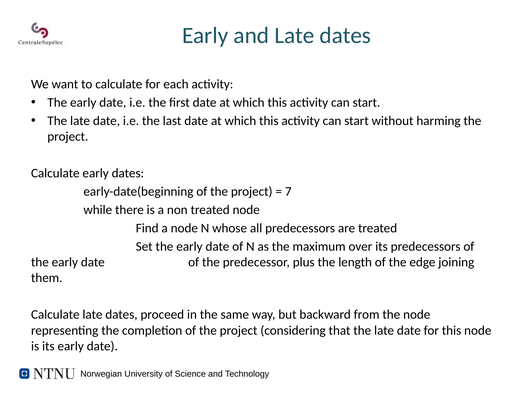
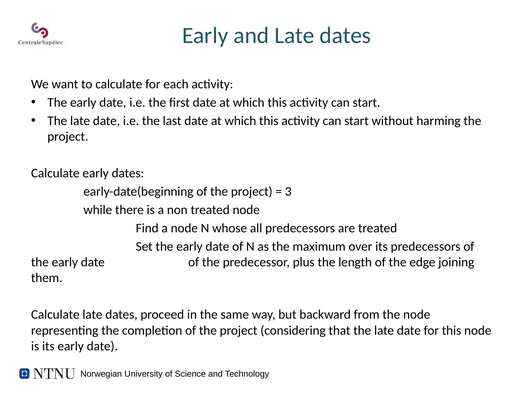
7: 7 -> 3
